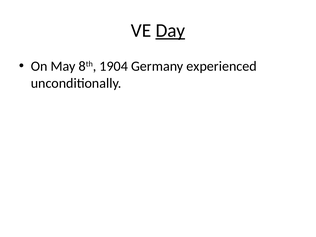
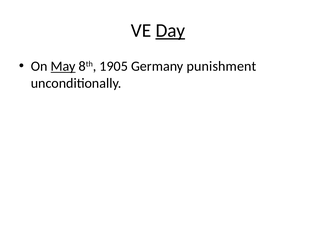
May underline: none -> present
1904: 1904 -> 1905
experienced: experienced -> punishment
